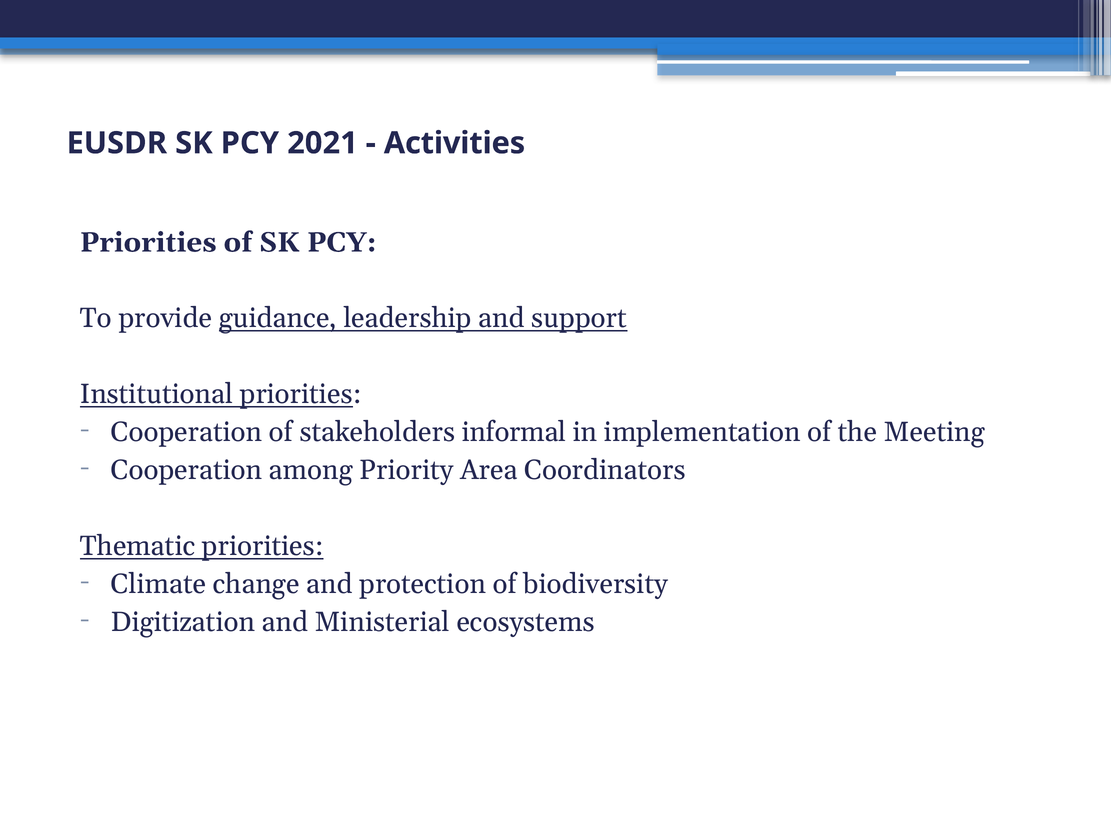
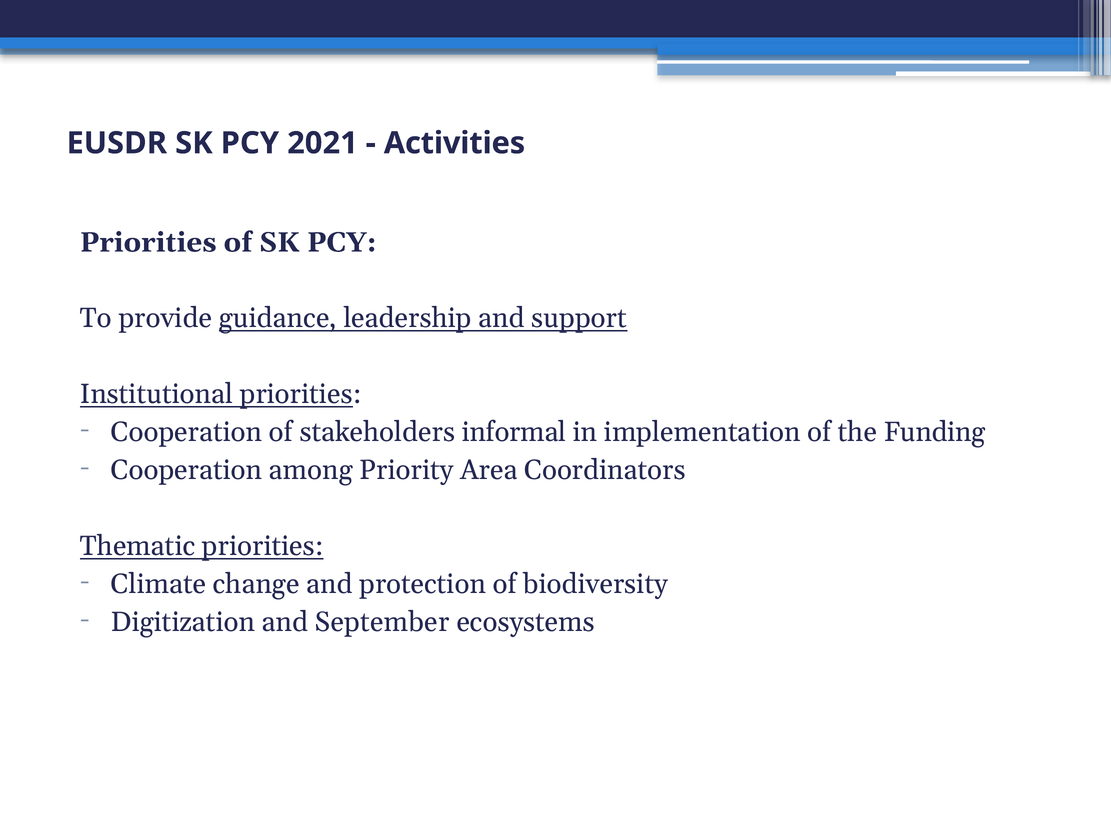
Meeting: Meeting -> Funding
Ministerial: Ministerial -> September
